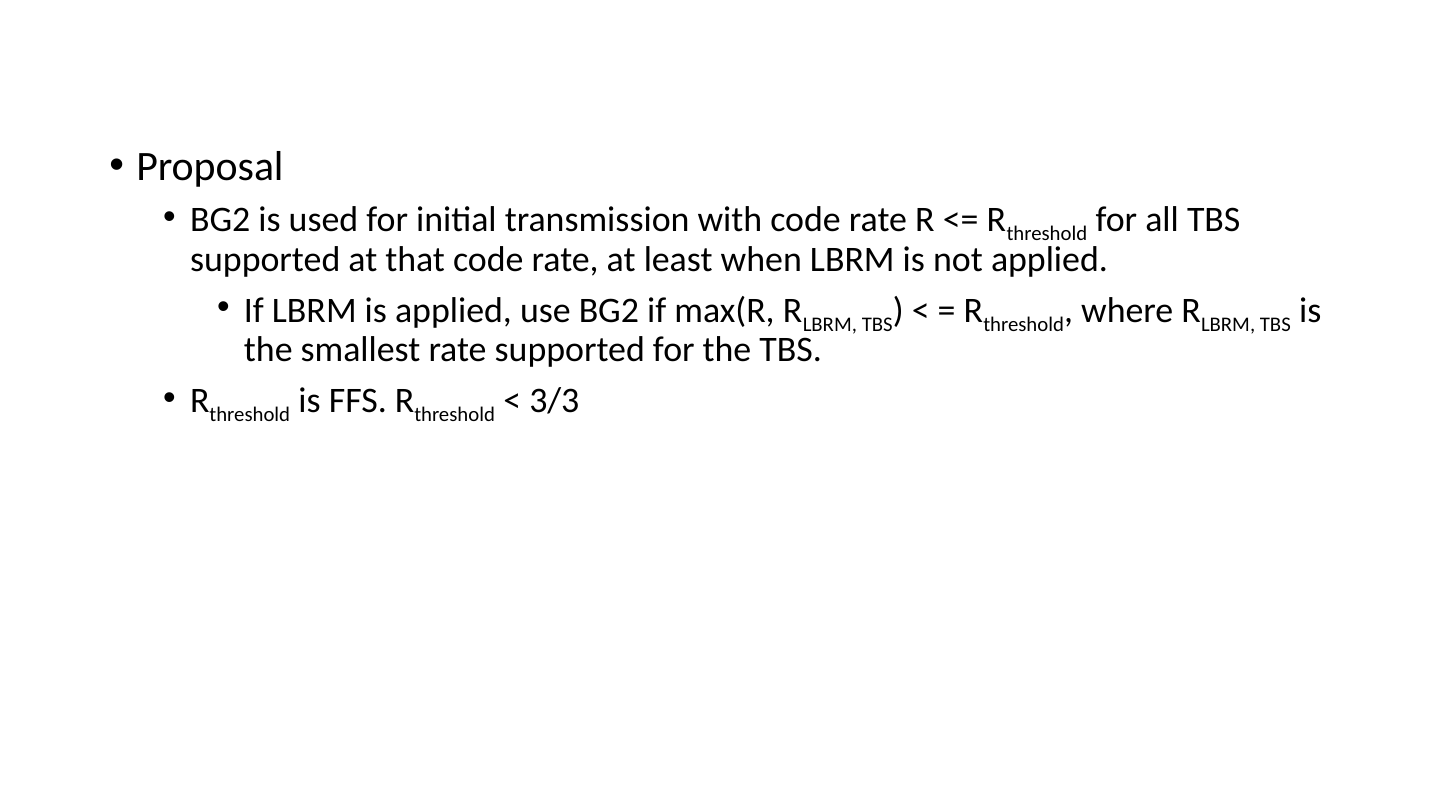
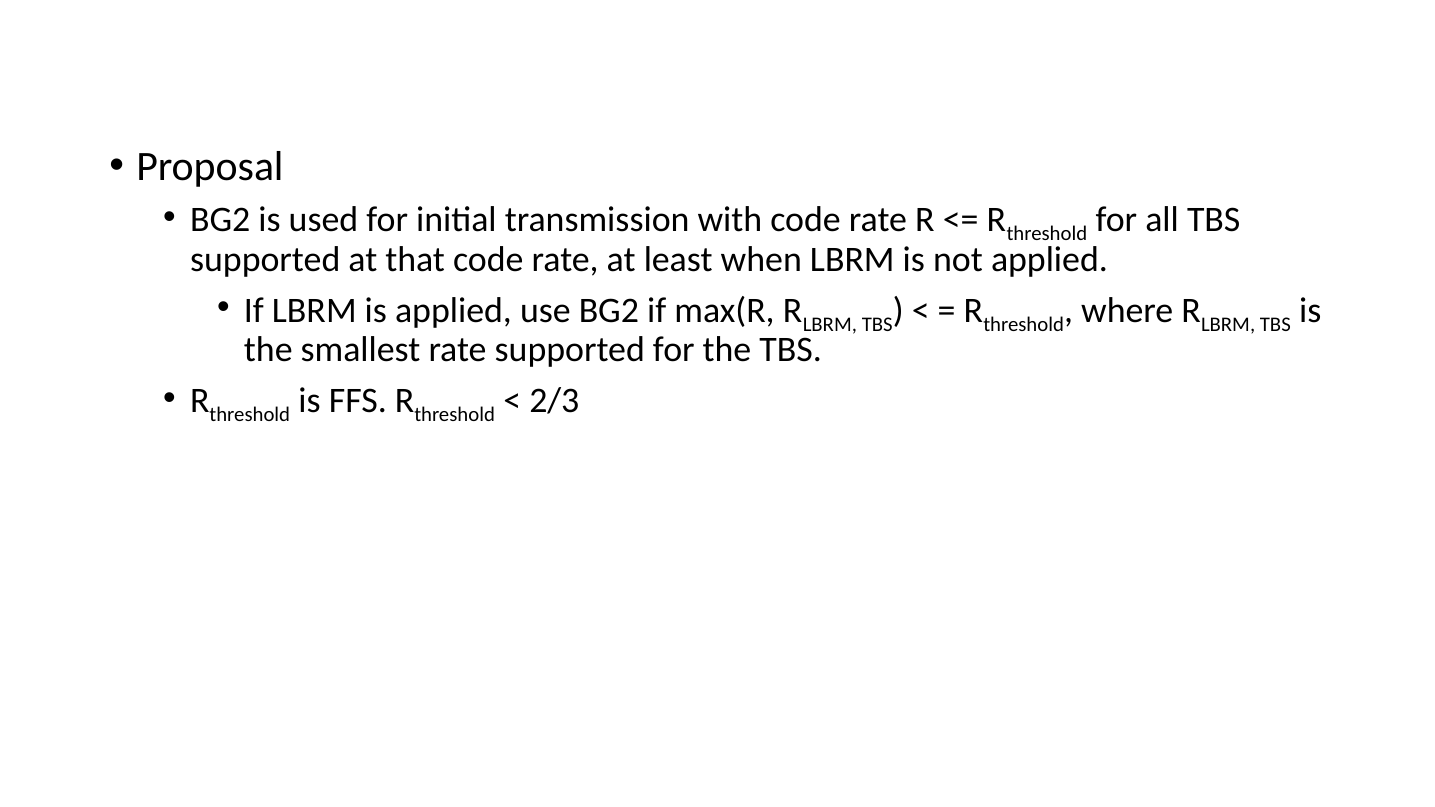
3/3: 3/3 -> 2/3
